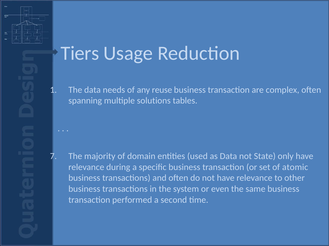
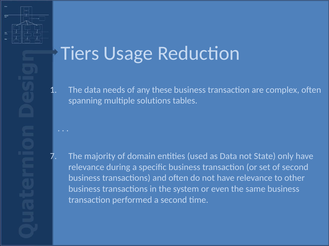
reuse: reuse -> these
of atomic: atomic -> second
